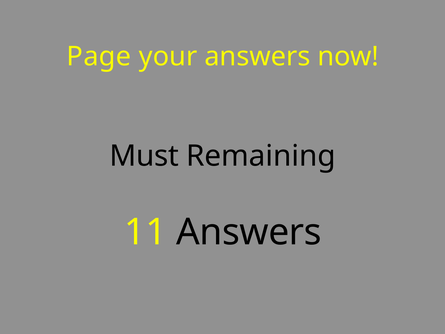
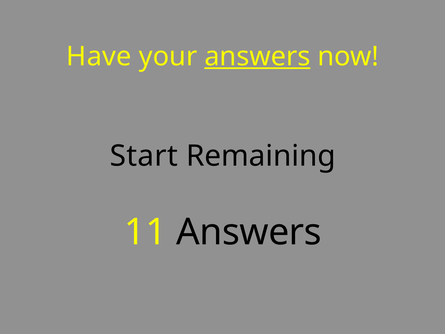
Page: Page -> Have
answers at (257, 56) underline: none -> present
Must: Must -> Start
